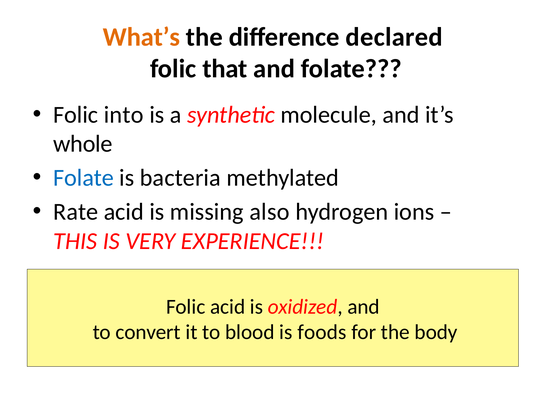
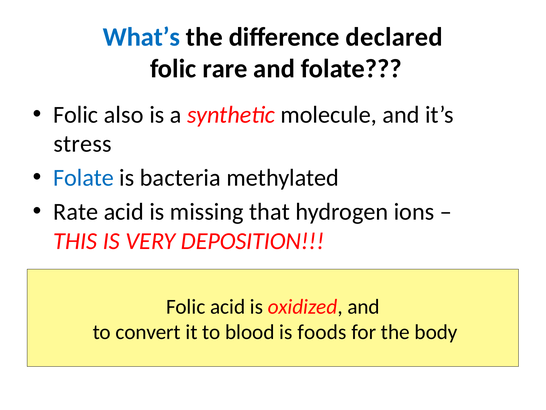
What’s colour: orange -> blue
that: that -> rare
into: into -> also
whole: whole -> stress
also: also -> that
EXPERIENCE: EXPERIENCE -> DEPOSITION
